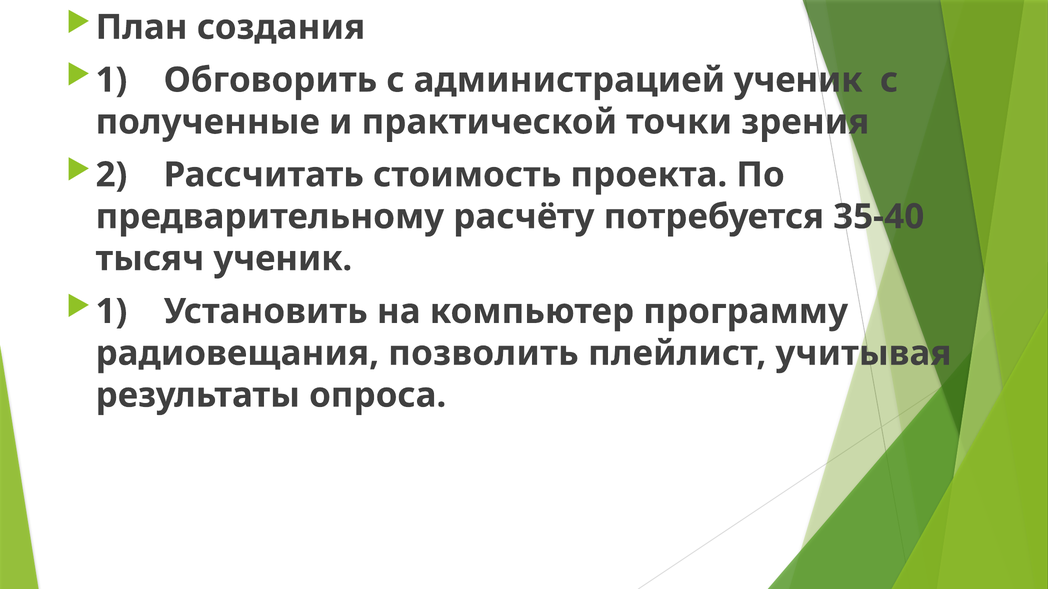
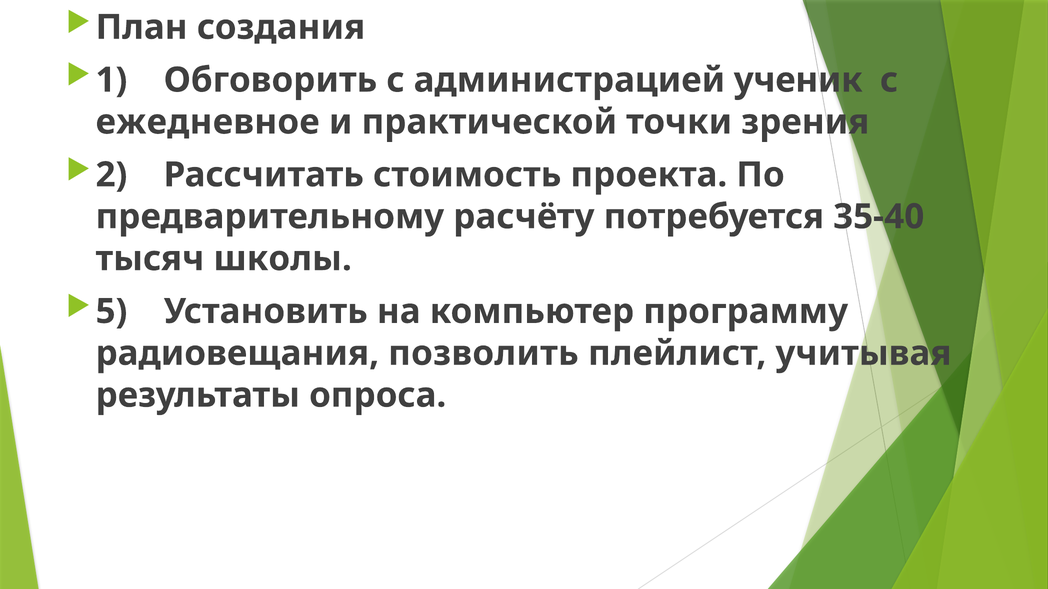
полученные: полученные -> ежедневное
тысяч ученик: ученик -> школы
1 at (111, 312): 1 -> 5
